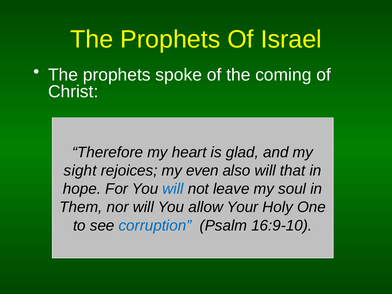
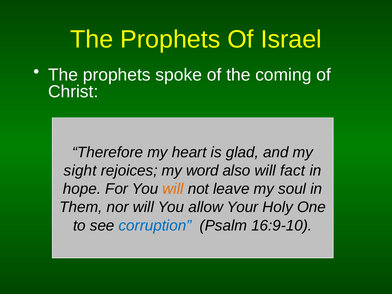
even: even -> word
that: that -> fact
will at (173, 189) colour: blue -> orange
